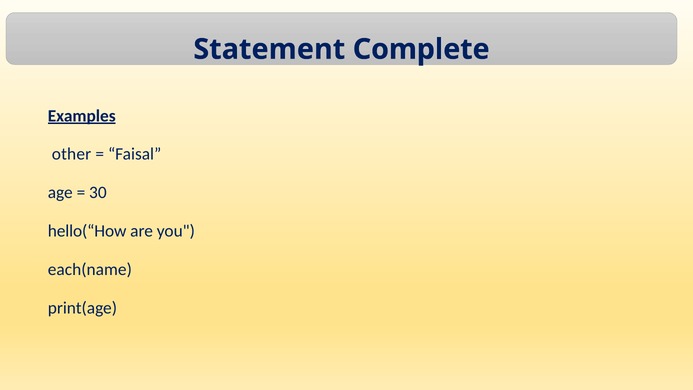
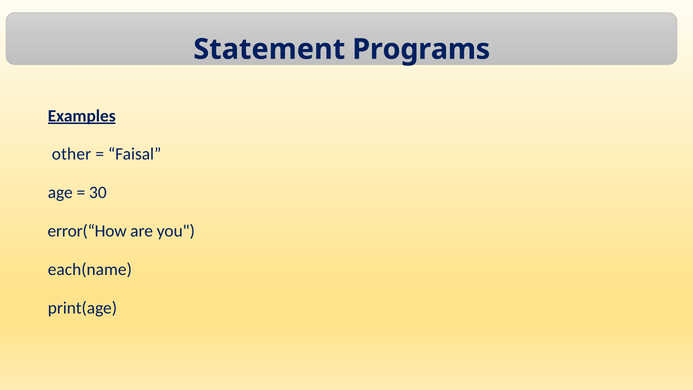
Complete: Complete -> Programs
hello(“How: hello(“How -> error(“How
